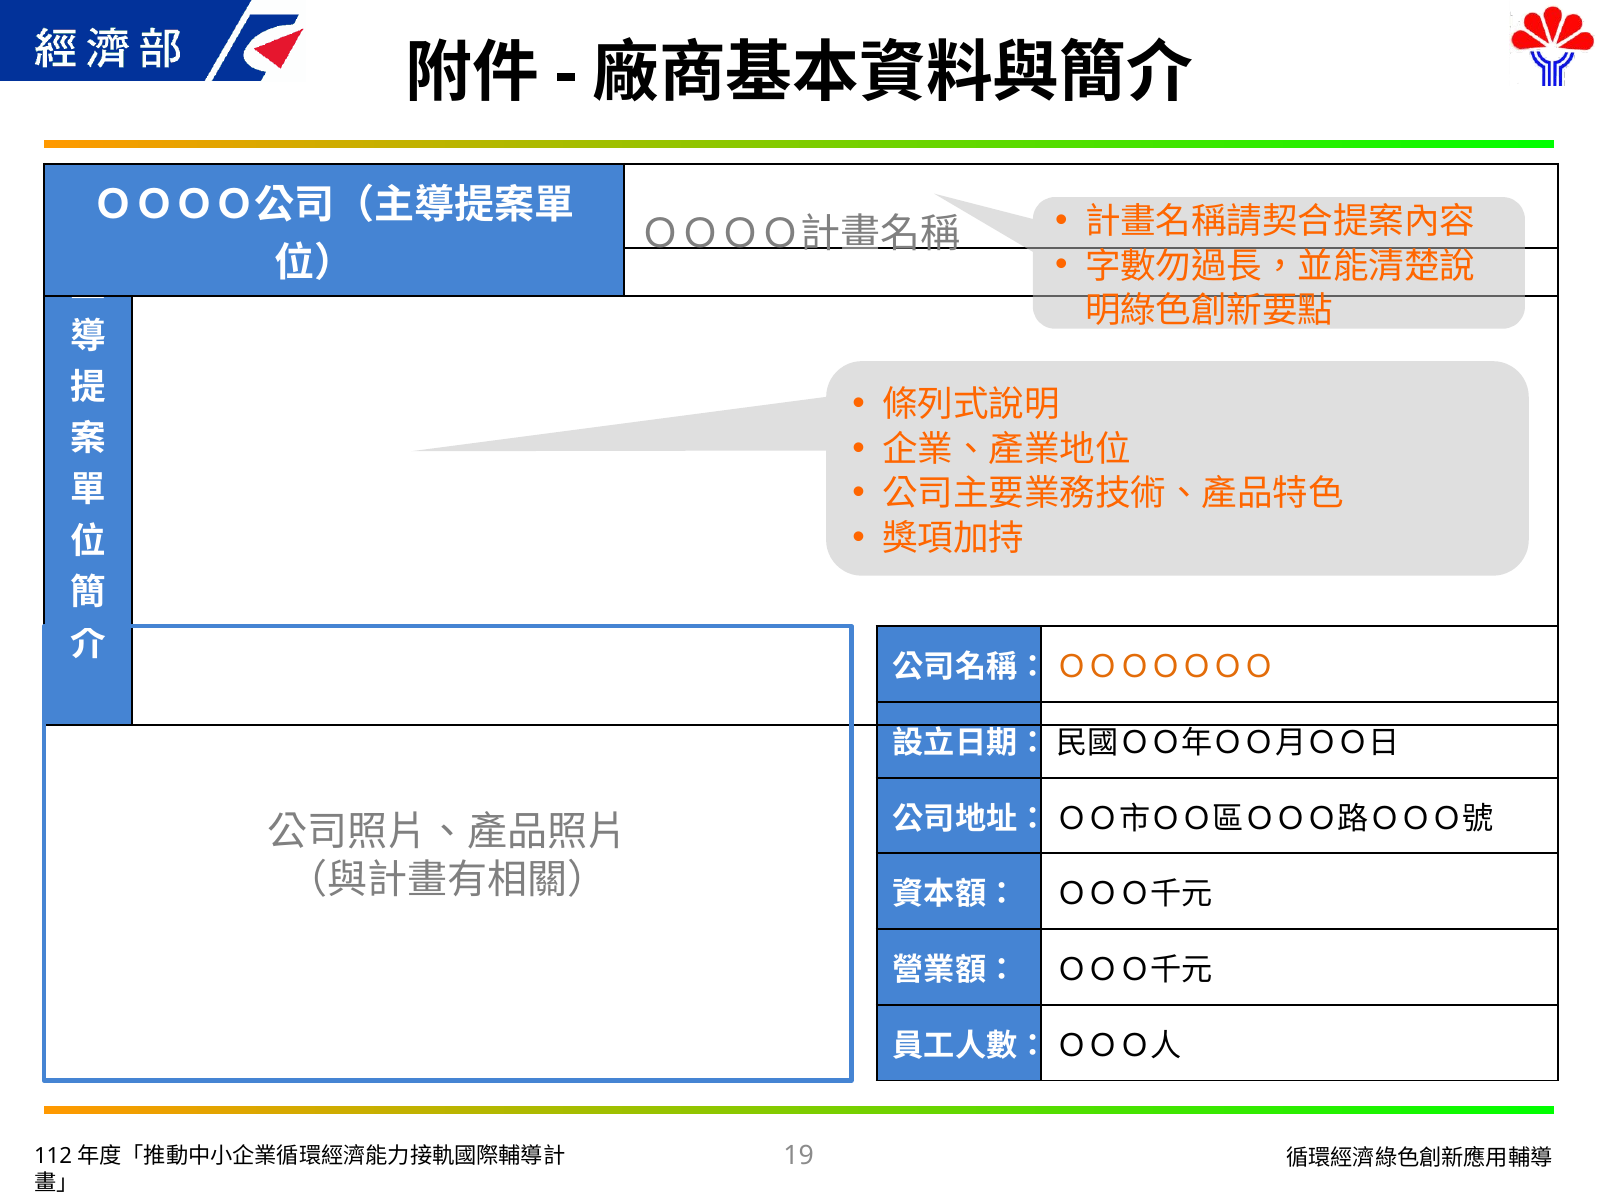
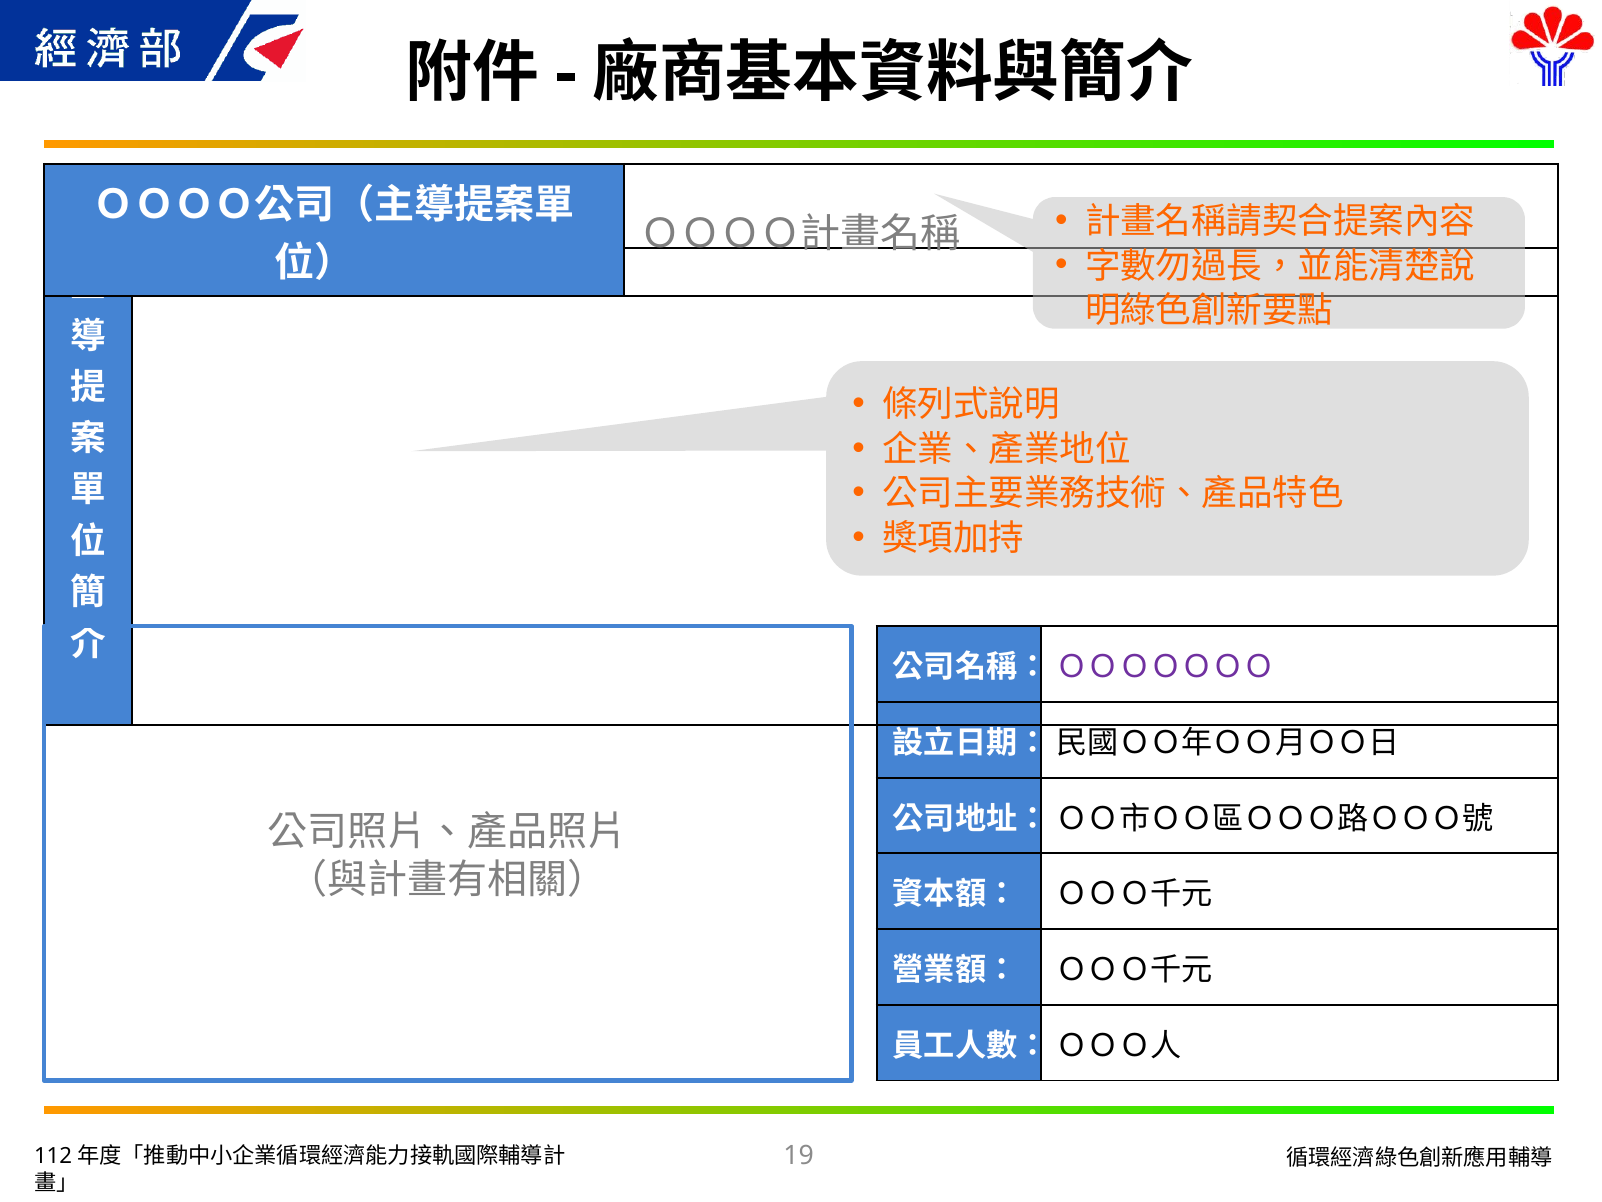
ＯＯＯＯＯＯＯ colour: orange -> purple
